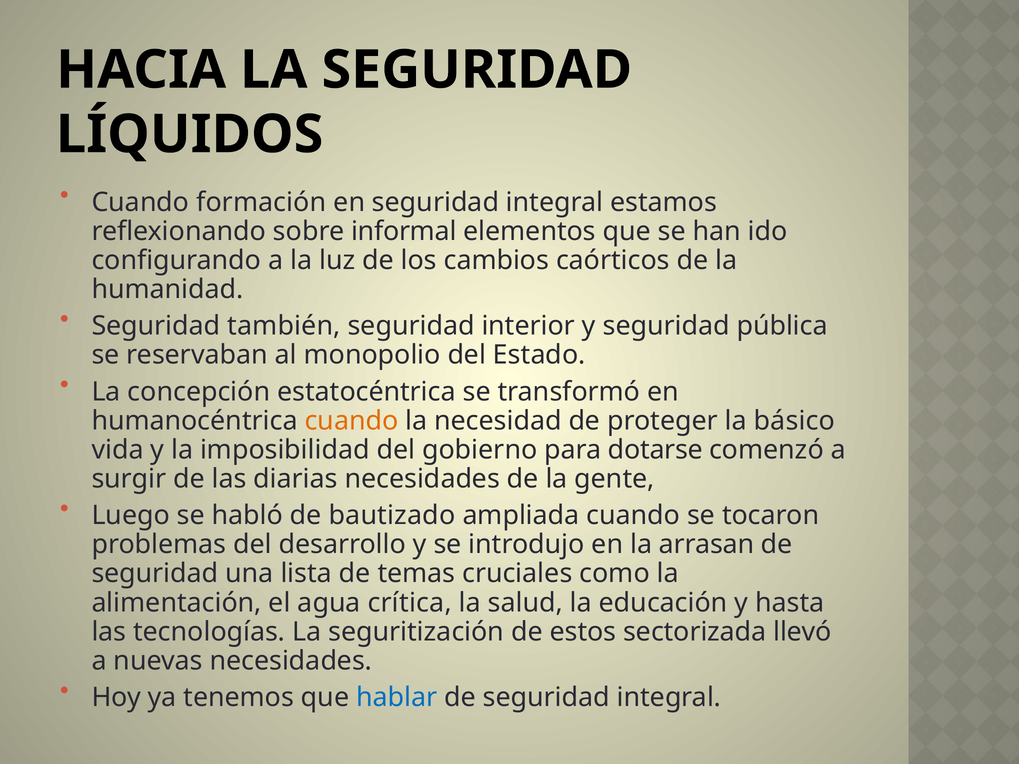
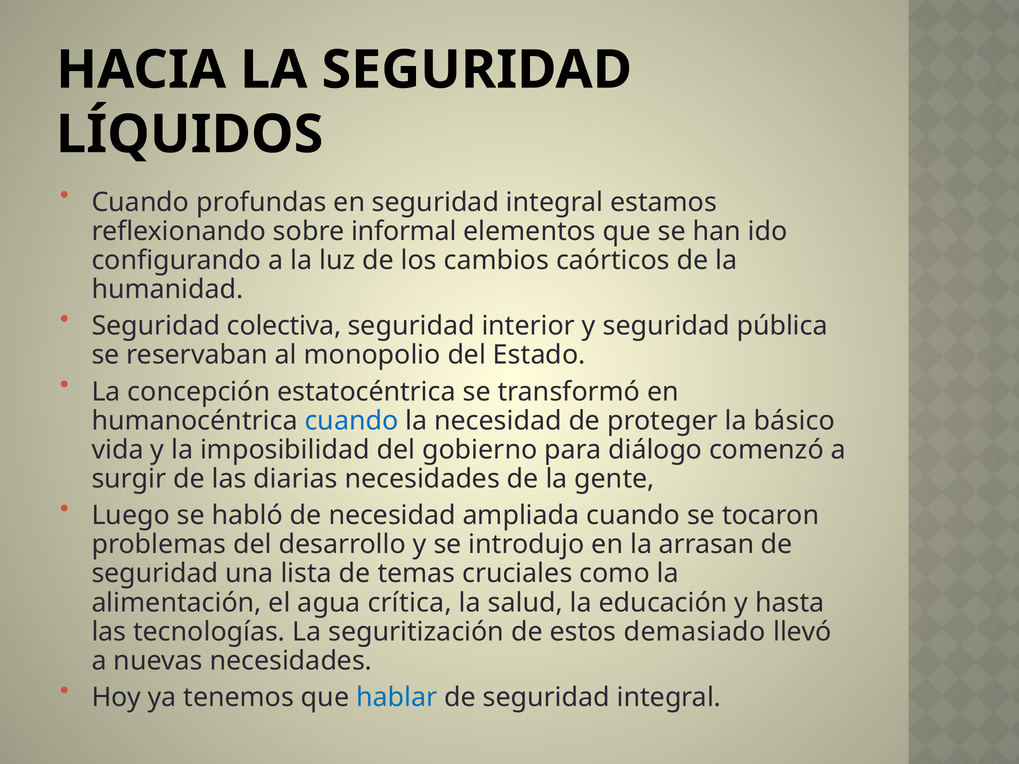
formación: formación -> profundas
también: también -> colectiva
cuando at (352, 421) colour: orange -> blue
dotarse: dotarse -> diálogo
de bautizado: bautizado -> necesidad
sectorizada: sectorizada -> demasiado
